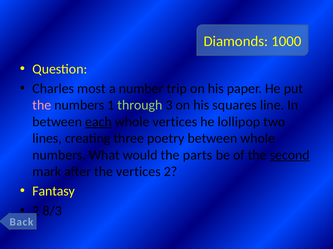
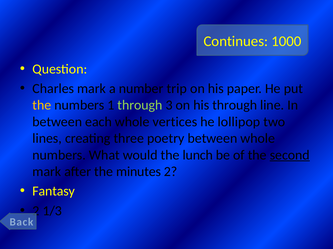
Diamonds: Diamonds -> Continues
Charles most: most -> mark
the at (42, 105) colour: pink -> yellow
his squares: squares -> through
each underline: present -> none
parts: parts -> lunch
the vertices: vertices -> minutes
8/3: 8/3 -> 1/3
